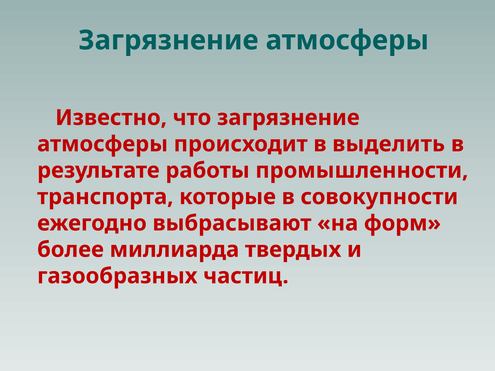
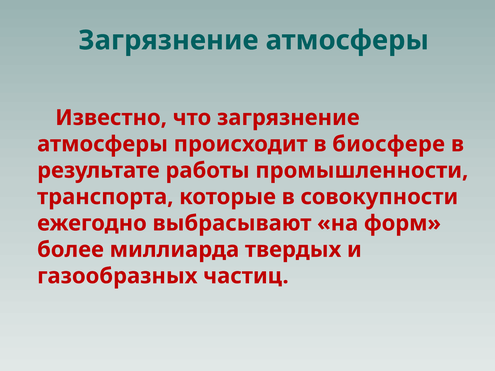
выделить: выделить -> биосфере
